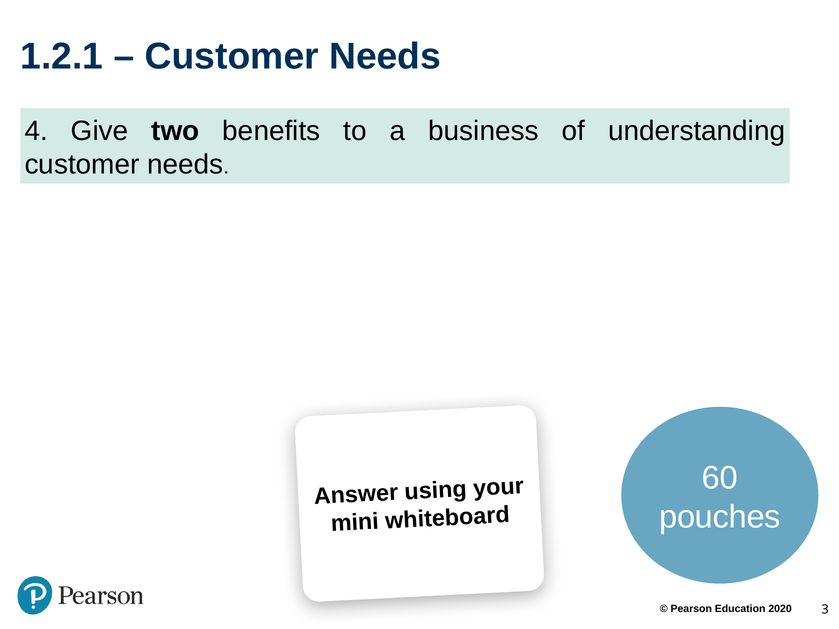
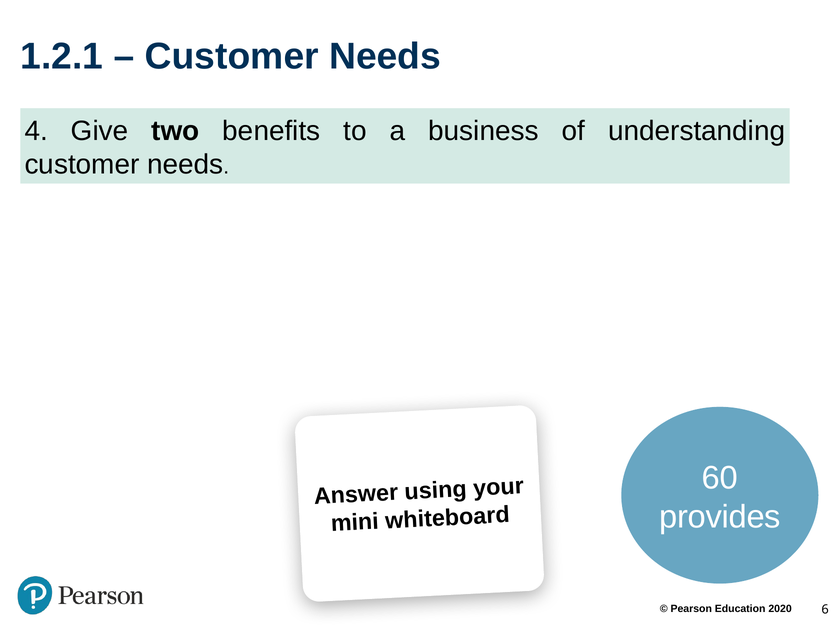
pouches: pouches -> provides
3: 3 -> 6
